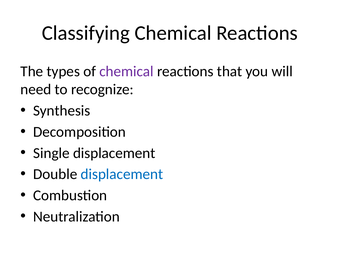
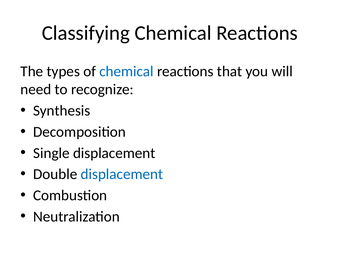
chemical at (126, 71) colour: purple -> blue
